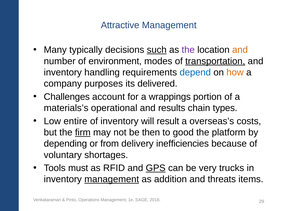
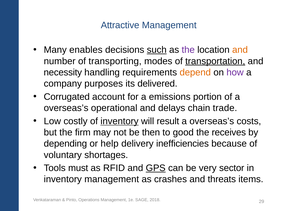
typically: typically -> enables
environment: environment -> transporting
inventory at (63, 72): inventory -> necessity
depend colour: blue -> orange
how colour: orange -> purple
Challenges: Challenges -> Corrugated
wrappings: wrappings -> emissions
materials’s at (66, 108): materials’s -> overseas’s
results: results -> delays
types: types -> trade
entire: entire -> costly
inventory at (120, 121) underline: none -> present
firm underline: present -> none
platform: platform -> receives
from: from -> help
trucks: trucks -> sector
management at (112, 179) underline: present -> none
addition: addition -> crashes
